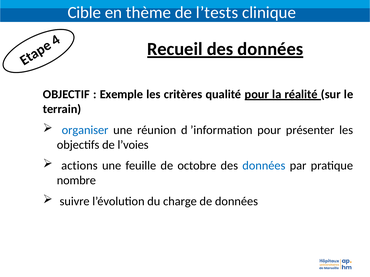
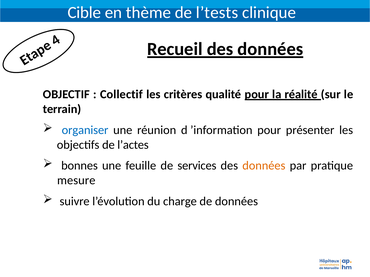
Exemple: Exemple -> Collectif
l’voies: l’voies -> l’actes
actions: actions -> bonnes
octobre: octobre -> services
données at (264, 166) colour: blue -> orange
nombre: nombre -> mesure
